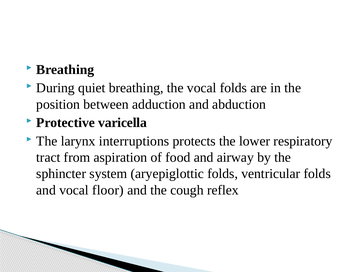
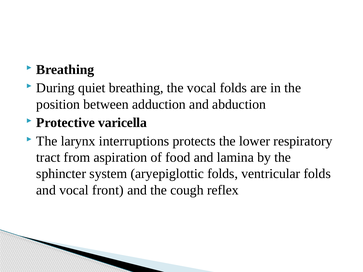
airway: airway -> lamina
floor: floor -> front
